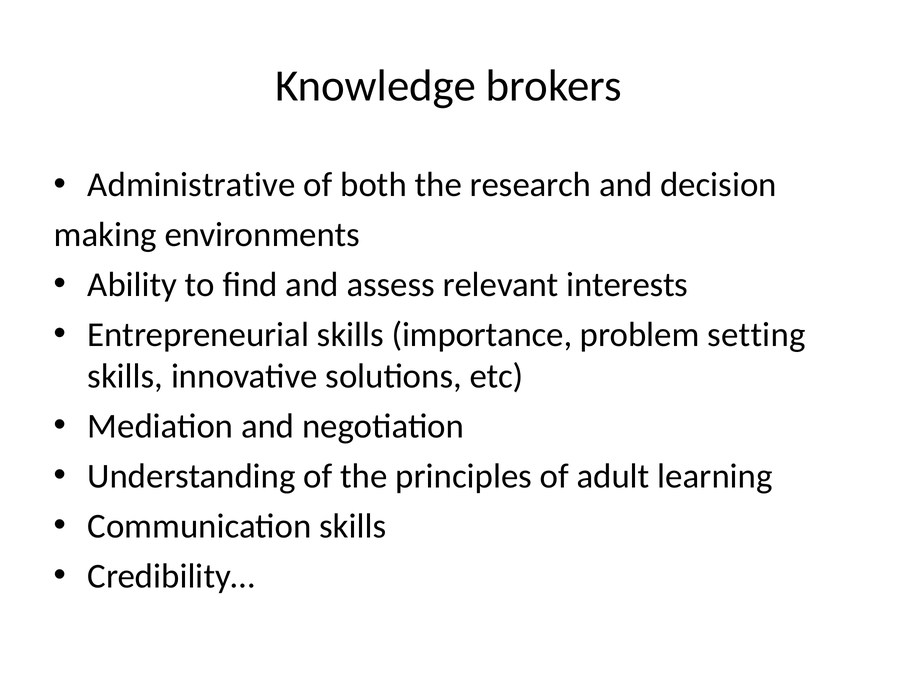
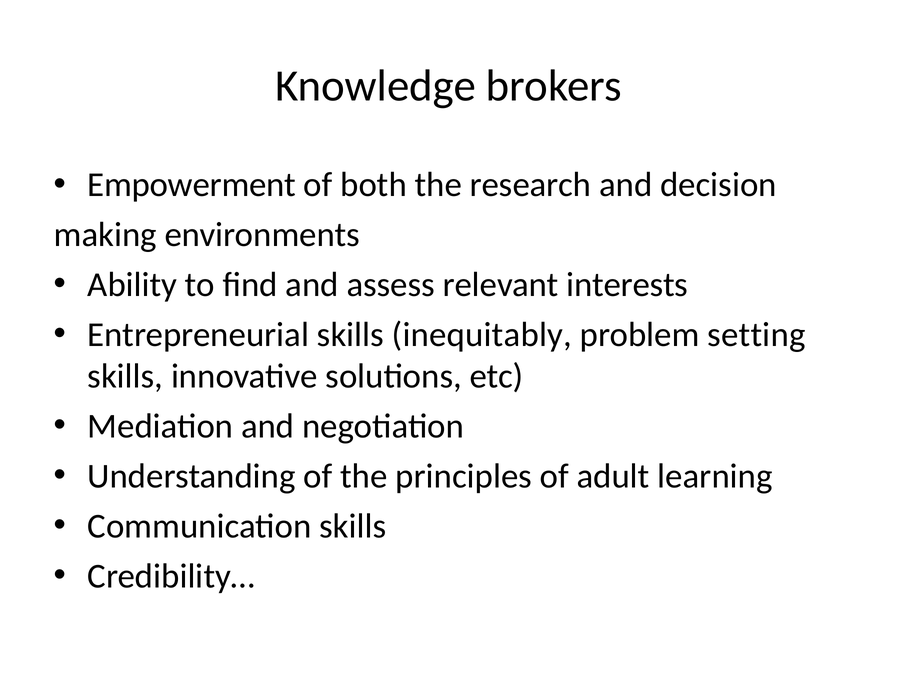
Administrative: Administrative -> Empowerment
importance: importance -> inequitably
